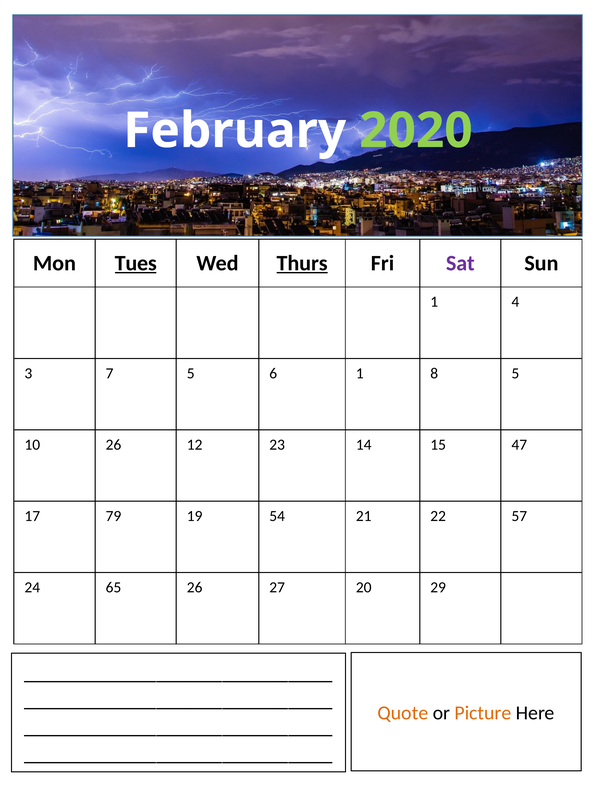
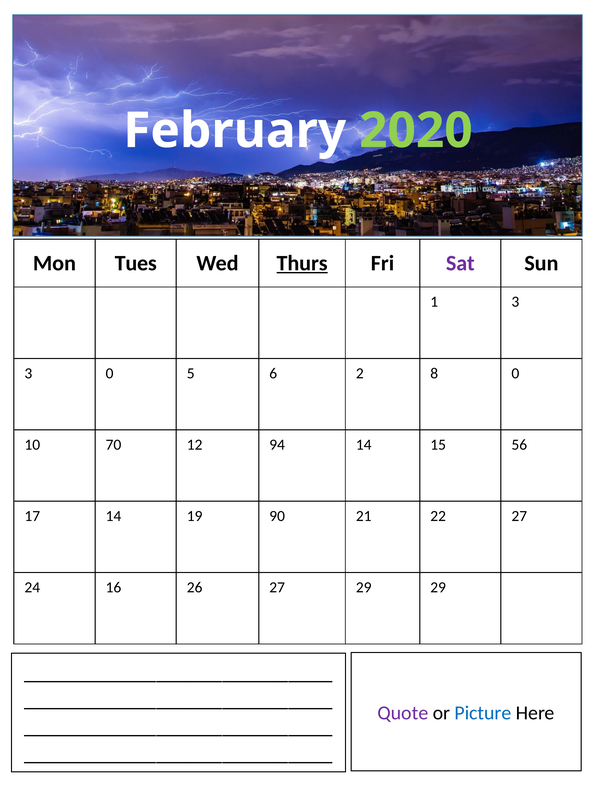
Tues underline: present -> none
1 4: 4 -> 3
3 7: 7 -> 0
6 1: 1 -> 2
8 5: 5 -> 0
10 26: 26 -> 70
23: 23 -> 94
47: 47 -> 56
17 79: 79 -> 14
54: 54 -> 90
22 57: 57 -> 27
65: 65 -> 16
27 20: 20 -> 29
Quote colour: orange -> purple
Picture colour: orange -> blue
